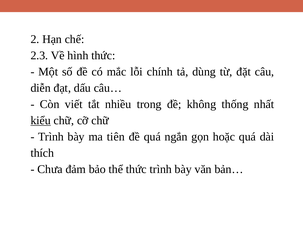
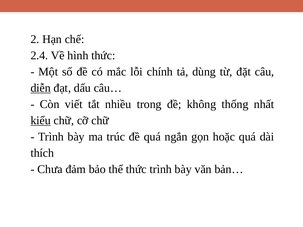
2.3: 2.3 -> 2.4
diễn underline: none -> present
tiên: tiên -> trúc
